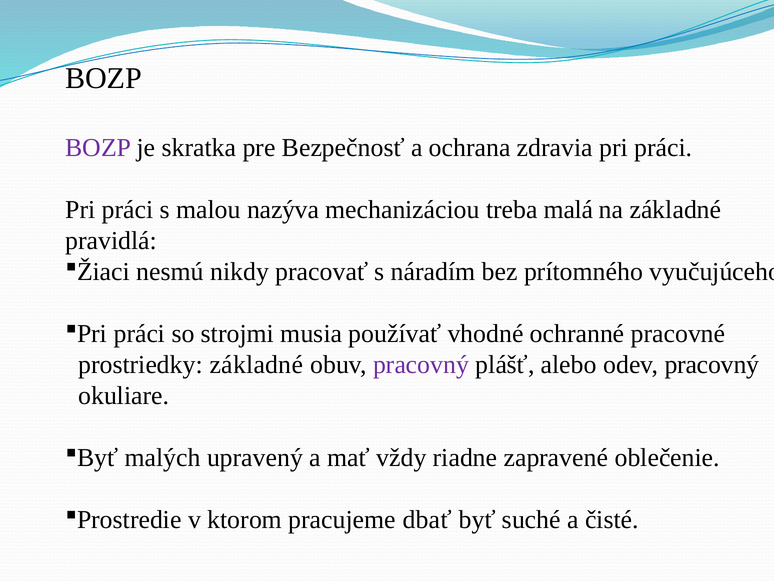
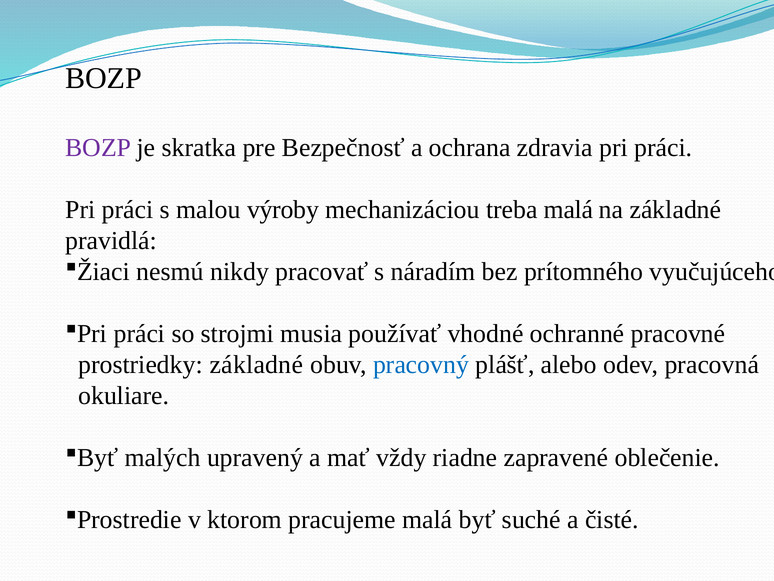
nazýva: nazýva -> výroby
pracovný at (421, 364) colour: purple -> blue
odev pracovný: pracovný -> pracovná
pracujeme dbať: dbať -> malá
